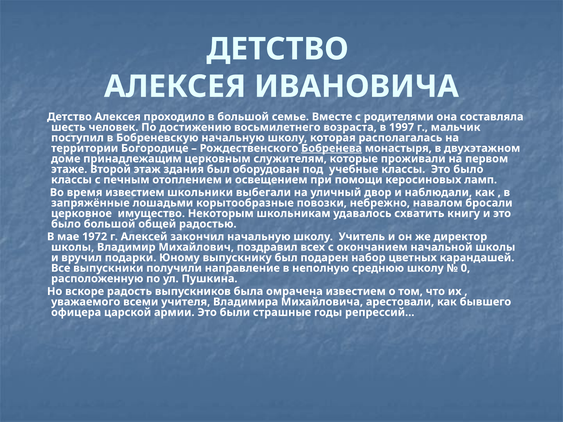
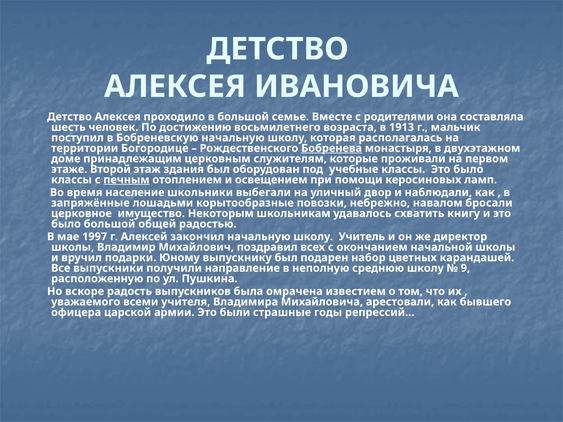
1997: 1997 -> 1913
печным underline: none -> present
время известием: известием -> население
1972: 1972 -> 1997
0: 0 -> 9
